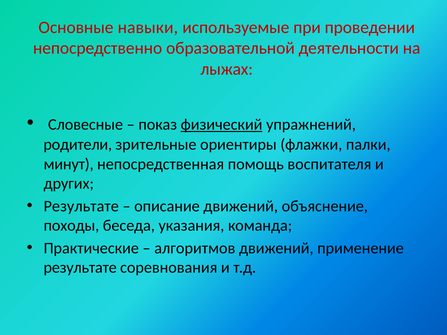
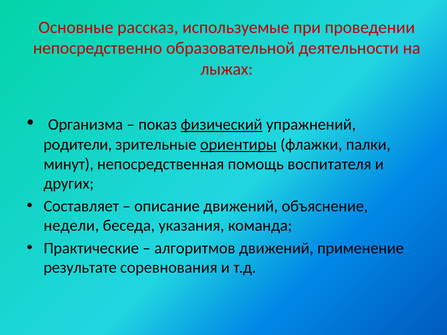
навыки: навыки -> рассказ
Словесные: Словесные -> Организма
ориентиры underline: none -> present
Результате at (81, 206): Результате -> Составляет
походы: походы -> недели
